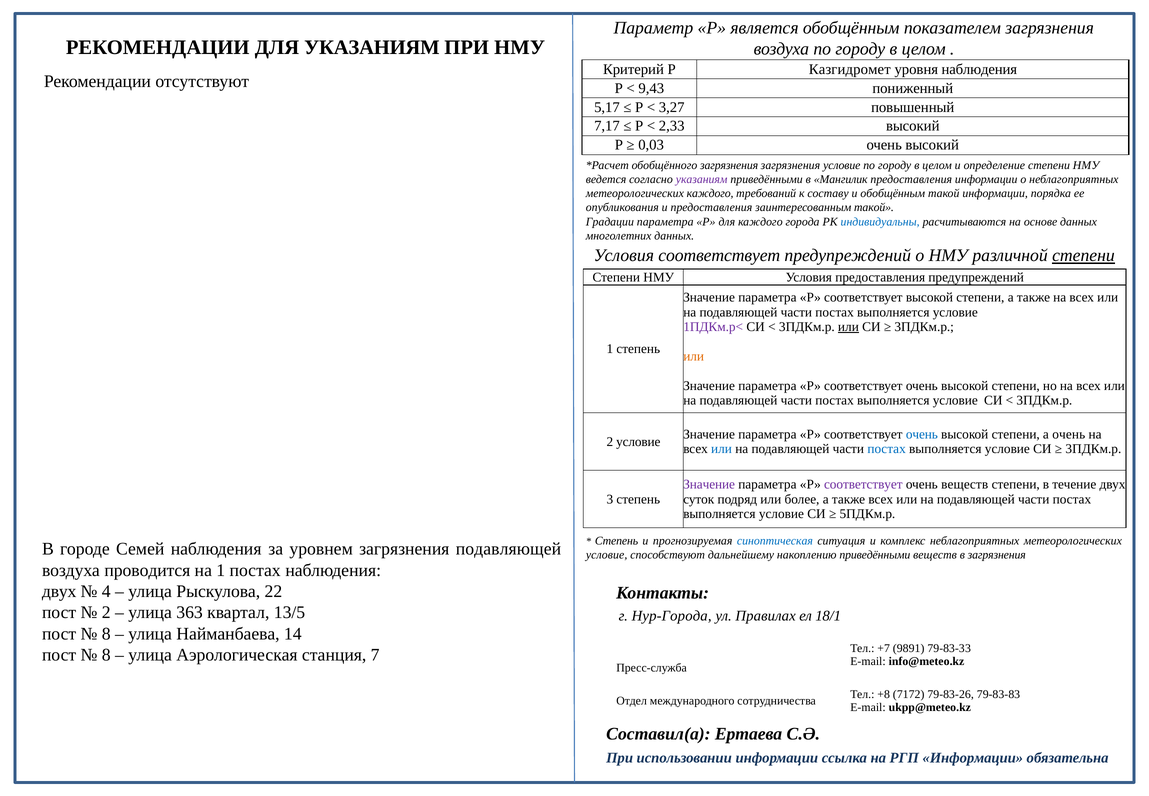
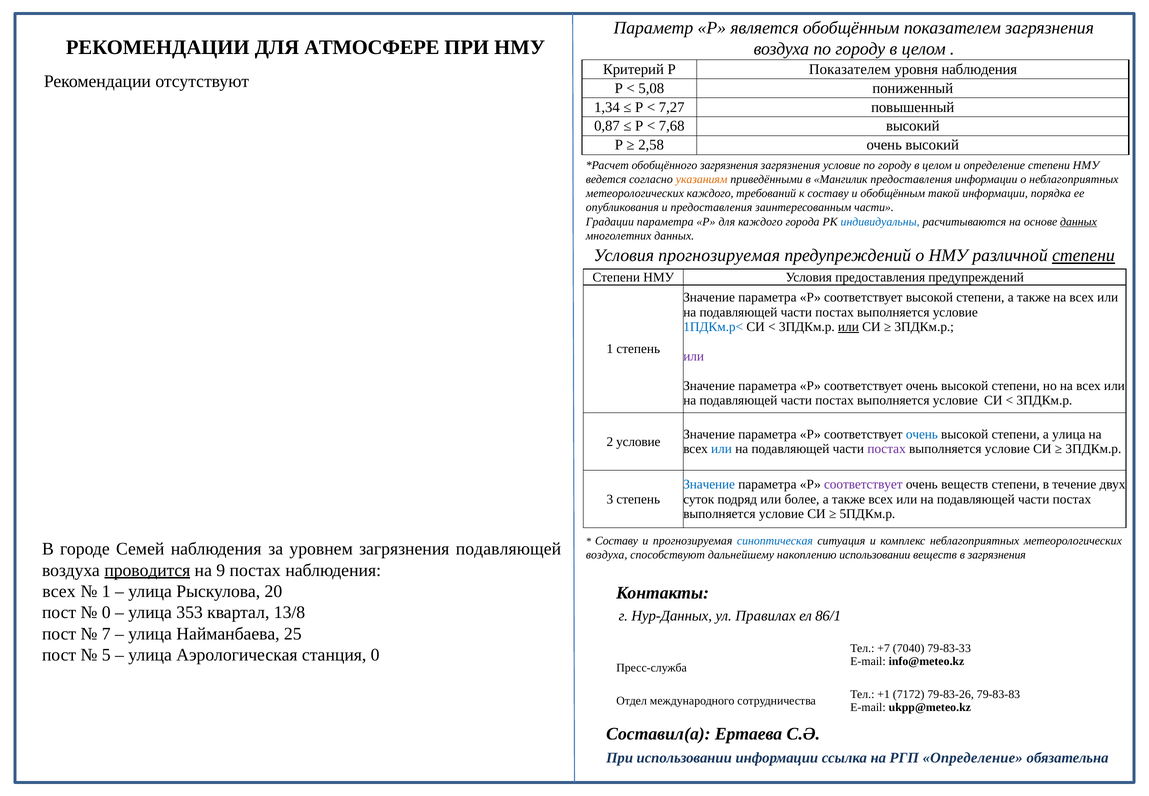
ДЛЯ УКАЗАНИЯМ: УКАЗАНИЯМ -> АТМОСФЕРЕ
Р Казгидромет: Казгидромет -> Показателем
9,43: 9,43 -> 5,08
5,17: 5,17 -> 1,34
3,27: 3,27 -> 7,27
7,17: 7,17 -> 0,87
2,33: 2,33 -> 7,68
0,03: 0,03 -> 2,58
указаниям at (702, 179) colour: purple -> orange
заинтересованным такой: такой -> части
данных at (1078, 221) underline: none -> present
Условия соответствует: соответствует -> прогнозируемая
1ПДКм.р< colour: purple -> blue
или at (694, 356) colour: orange -> purple
а очень: очень -> улица
постах at (887, 449) colour: blue -> purple
Значение at (709, 484) colour: purple -> blue
Степень at (617, 541): Степень -> Составу
условие at (607, 555): условие -> воздуха
накоплению приведёнными: приведёнными -> использовании
проводится underline: none -> present
на 1: 1 -> 9
двух at (59, 591): двух -> всех
4 at (106, 591): 4 -> 1
22: 22 -> 20
2 at (106, 612): 2 -> 0
363: 363 -> 353
13/5: 13/5 -> 13/8
Нур-Города: Нур-Города -> Нур-Данных
18/1: 18/1 -> 86/1
8 at (106, 633): 8 -> 7
14: 14 -> 25
9891: 9891 -> 7040
8 at (106, 655): 8 -> 5
станция 7: 7 -> 0
+8: +8 -> +1
РГП Информации: Информации -> Определение
